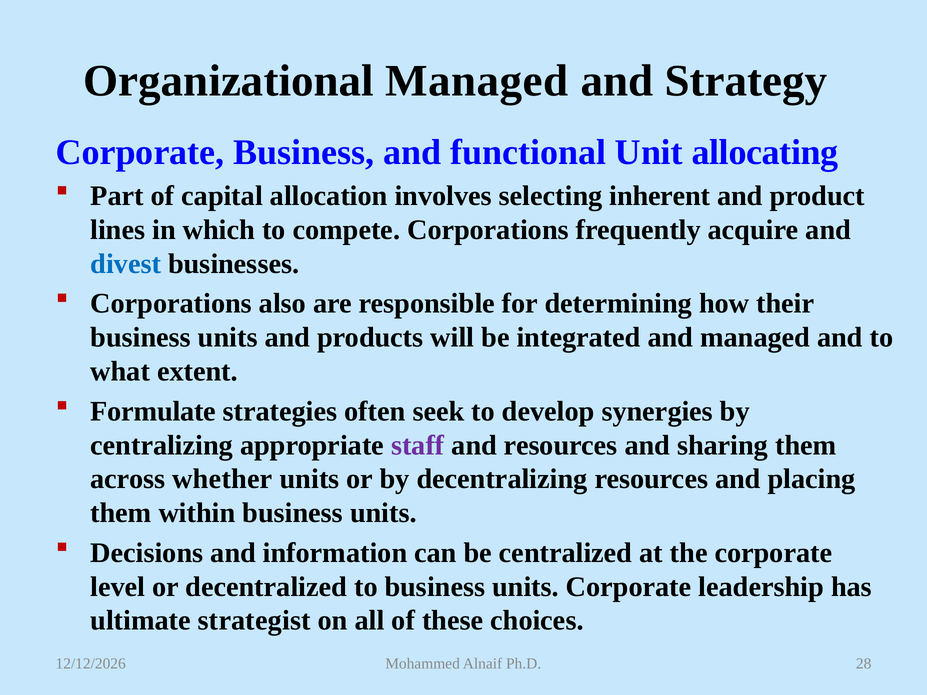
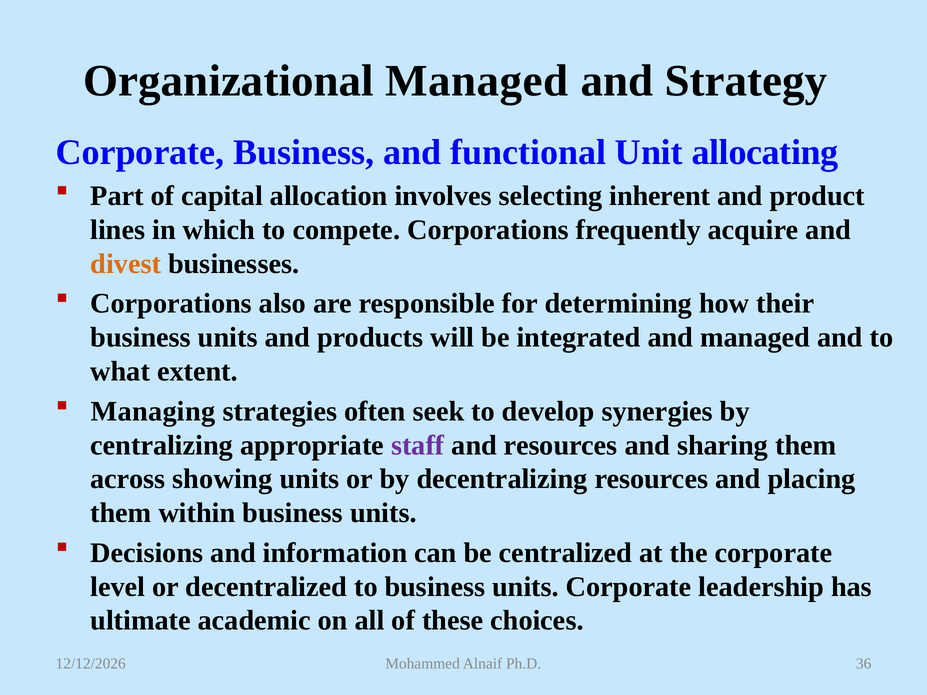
divest colour: blue -> orange
Formulate: Formulate -> Managing
whether: whether -> showing
strategist: strategist -> academic
28: 28 -> 36
